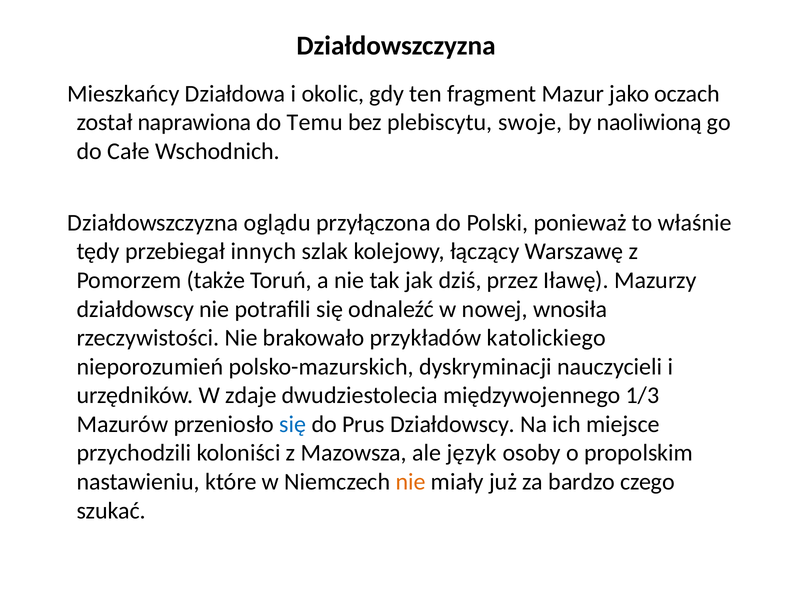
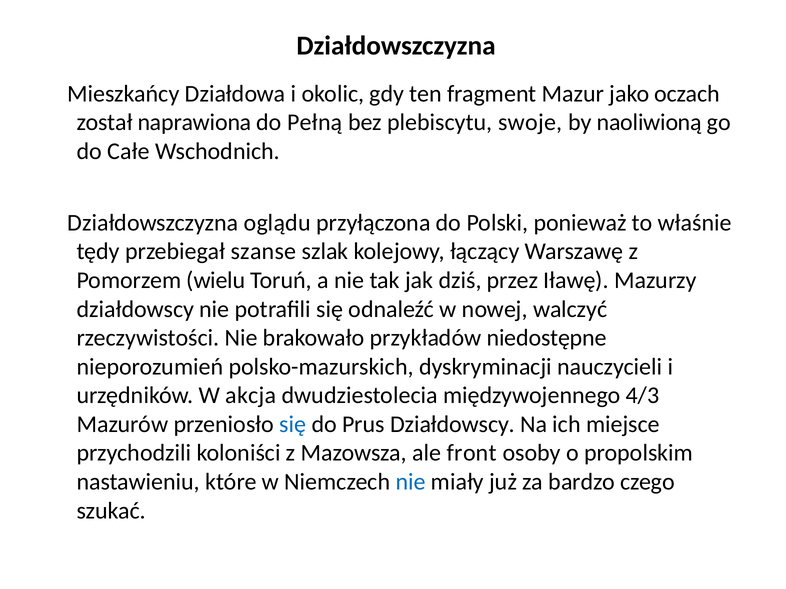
Temu: Temu -> Pełną
innych: innych -> szanse
także: także -> wielu
wnosiła: wnosiła -> walczyć
katolickiego: katolickiego -> niedostępne
zdaje: zdaje -> akcja
1/3: 1/3 -> 4/3
język: język -> front
nie at (411, 482) colour: orange -> blue
